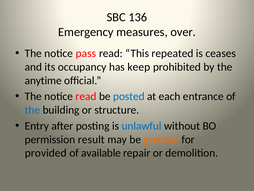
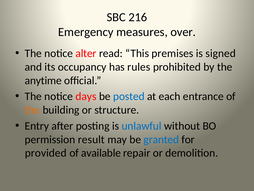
136: 136 -> 216
pass: pass -> alter
repeated: repeated -> premises
ceases: ceases -> signed
keep: keep -> rules
notice read: read -> days
the at (32, 110) colour: blue -> orange
granted colour: orange -> blue
